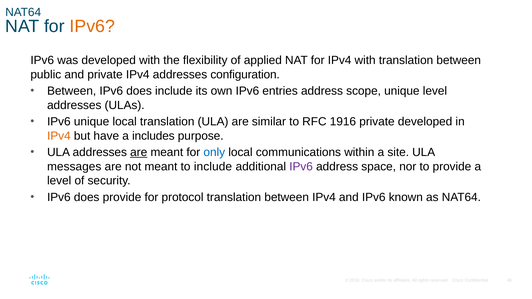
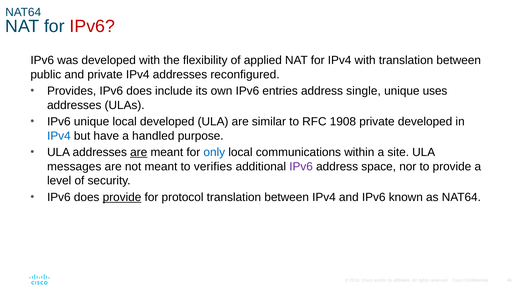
IPv6 at (92, 26) colour: orange -> red
configuration: configuration -> reconfigured
Between at (72, 91): Between -> Provides
scope: scope -> single
unique level: level -> uses
local translation: translation -> developed
1916: 1916 -> 1908
IPv4 at (59, 136) colour: orange -> blue
includes: includes -> handled
to include: include -> verifies
provide at (122, 197) underline: none -> present
